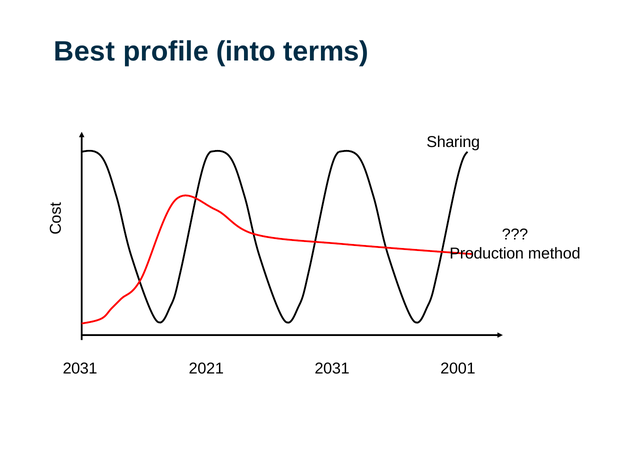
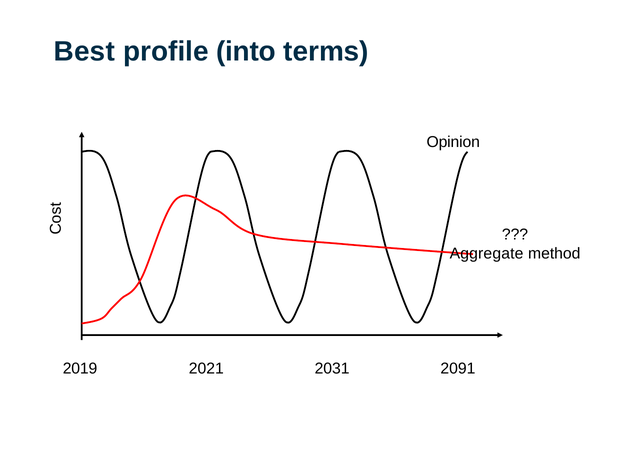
Sharing: Sharing -> Opinion
Production: Production -> Aggregate
2031 at (80, 368): 2031 -> 2019
2001: 2001 -> 2091
